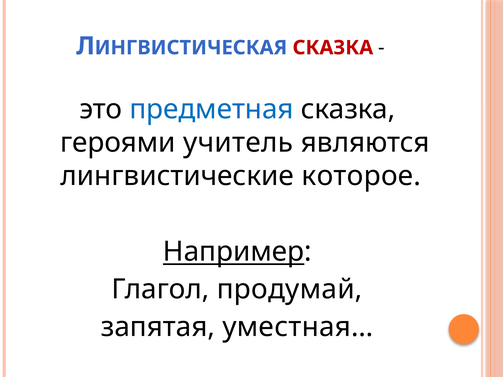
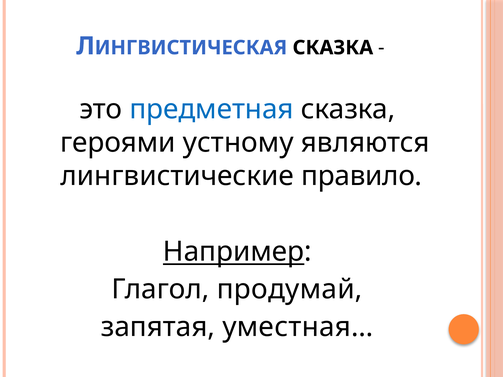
СКАЗКА at (333, 48) colour: red -> black
учитель: учитель -> устному
которое: которое -> правило
